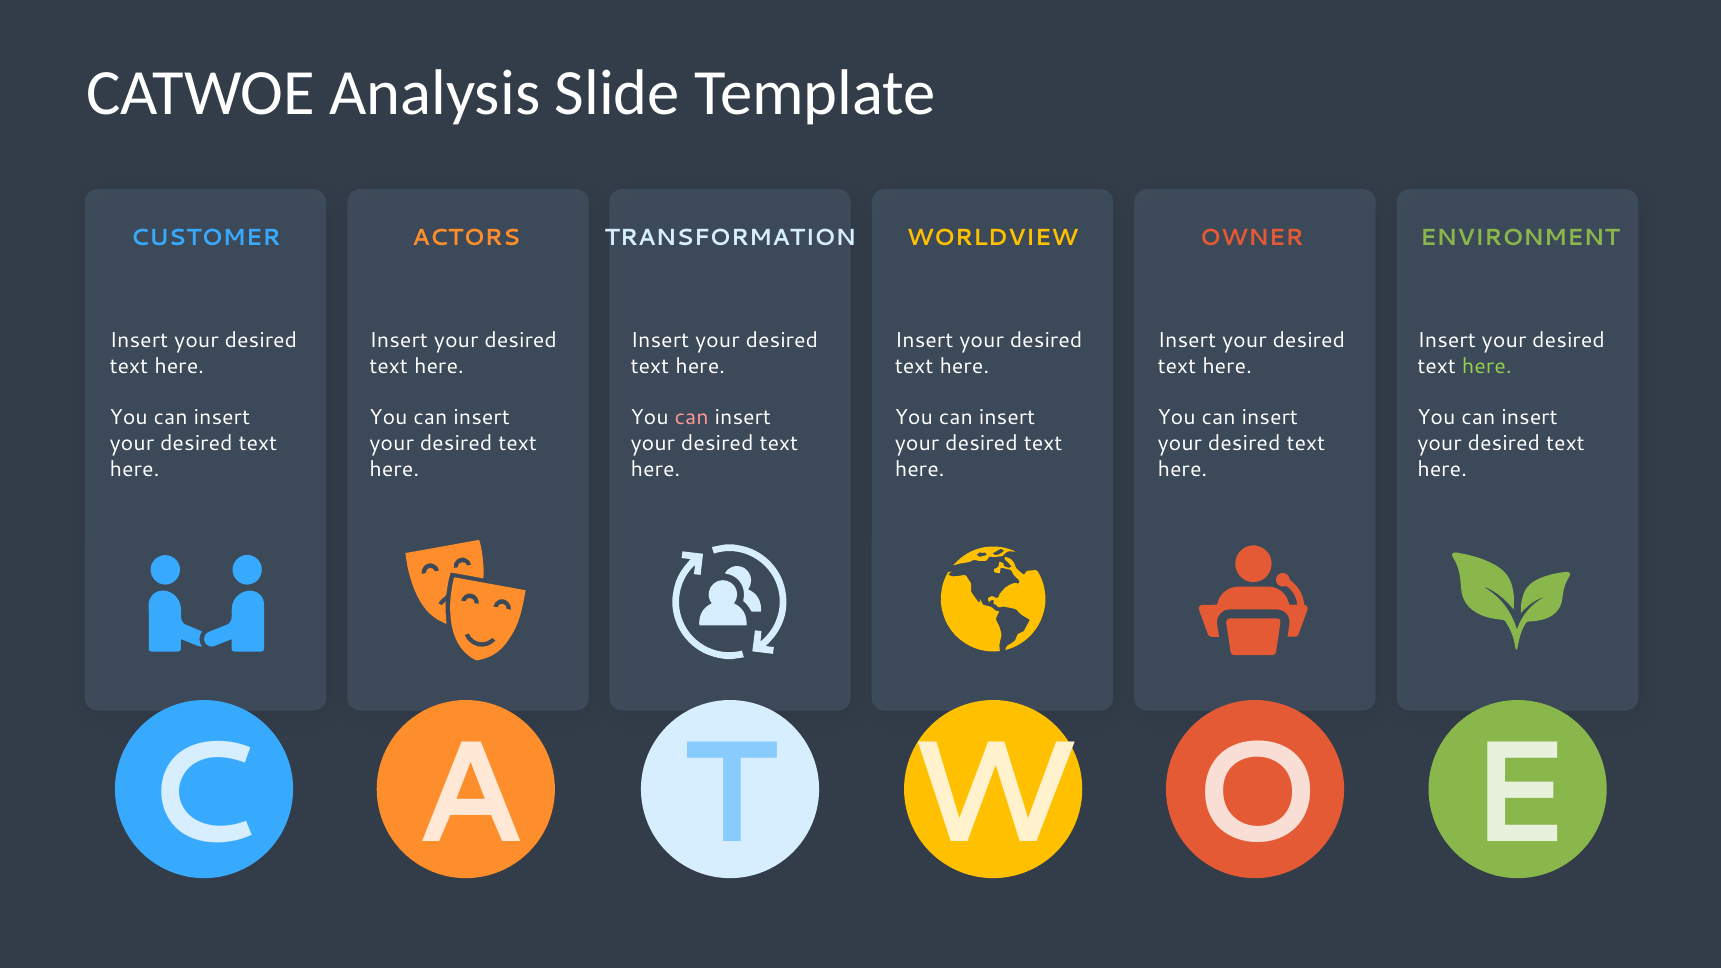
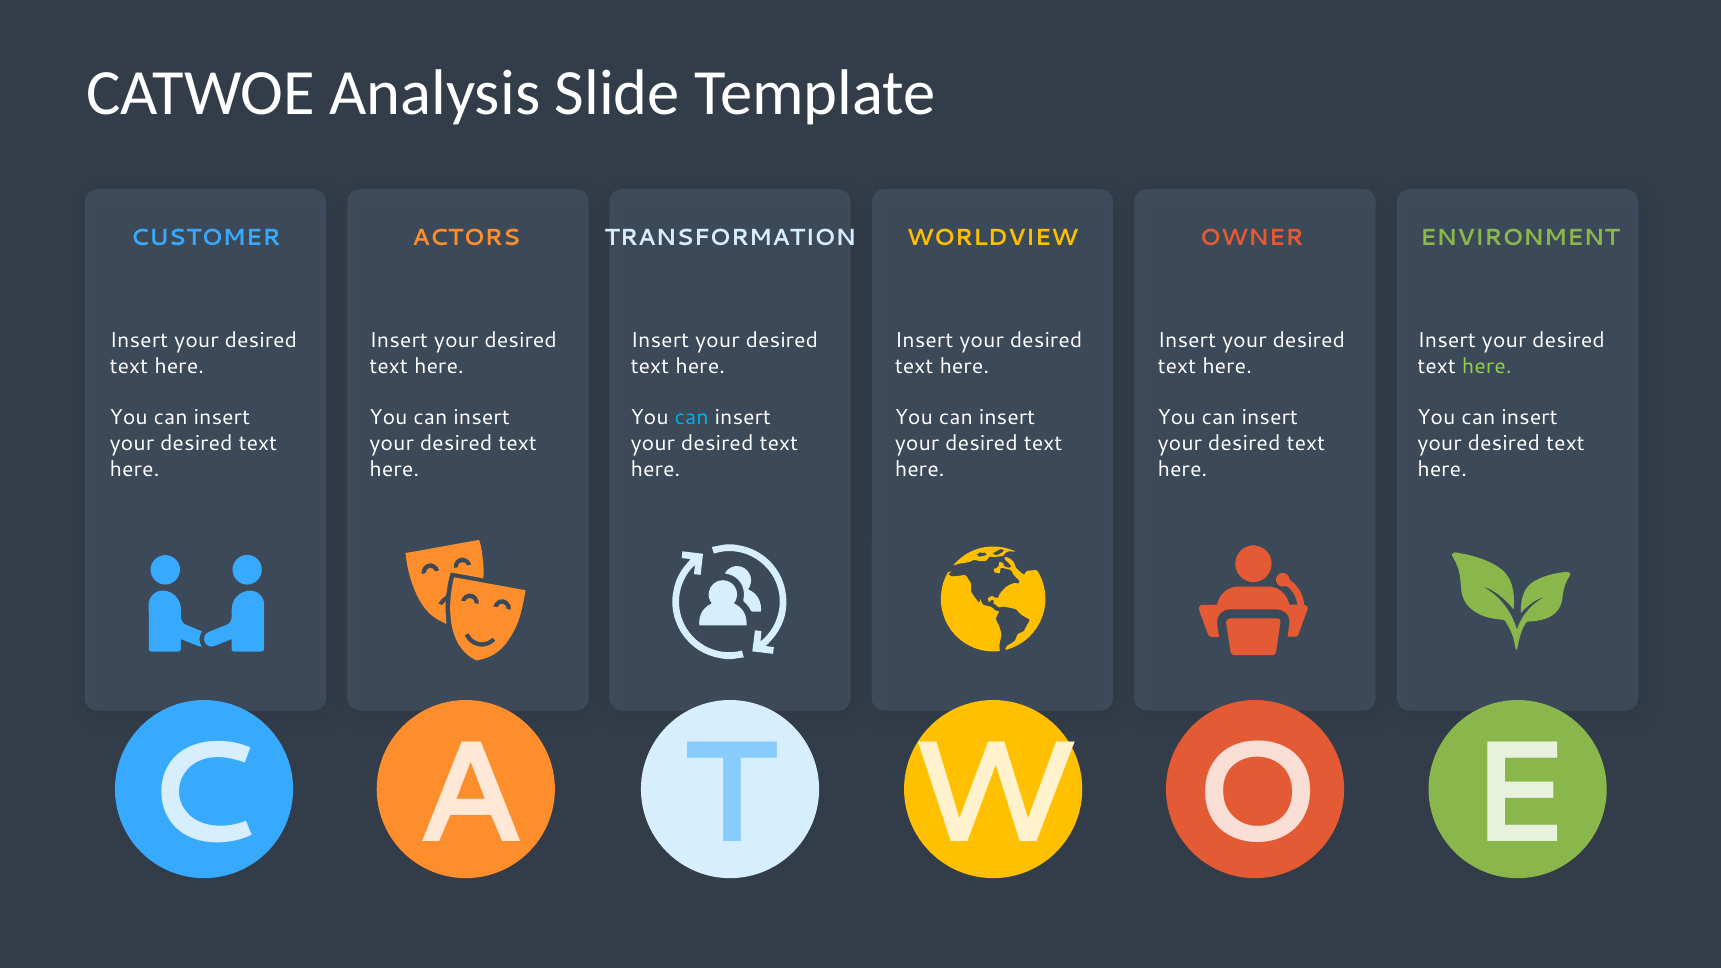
can at (692, 418) colour: pink -> light blue
